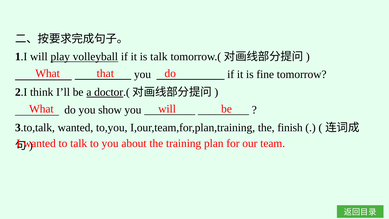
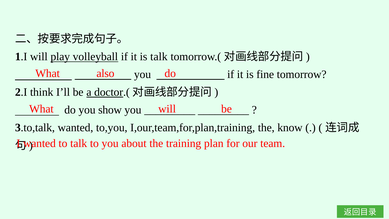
that: that -> also
finish: finish -> know
